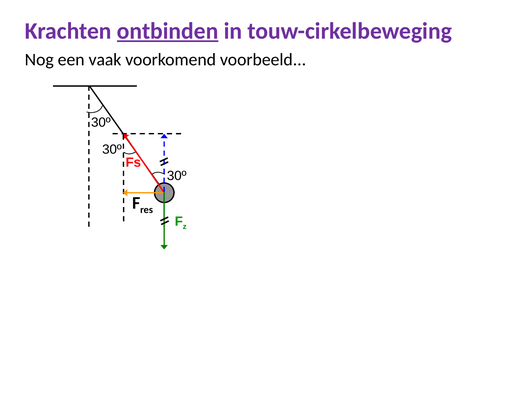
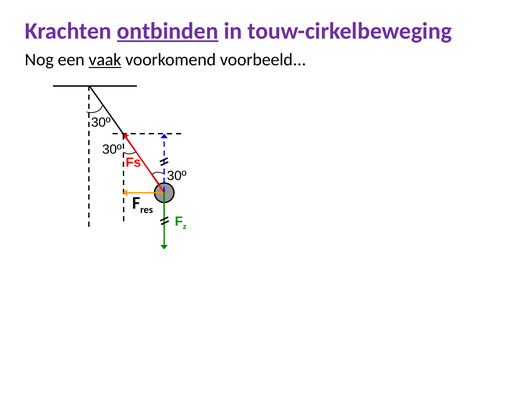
vaak underline: none -> present
